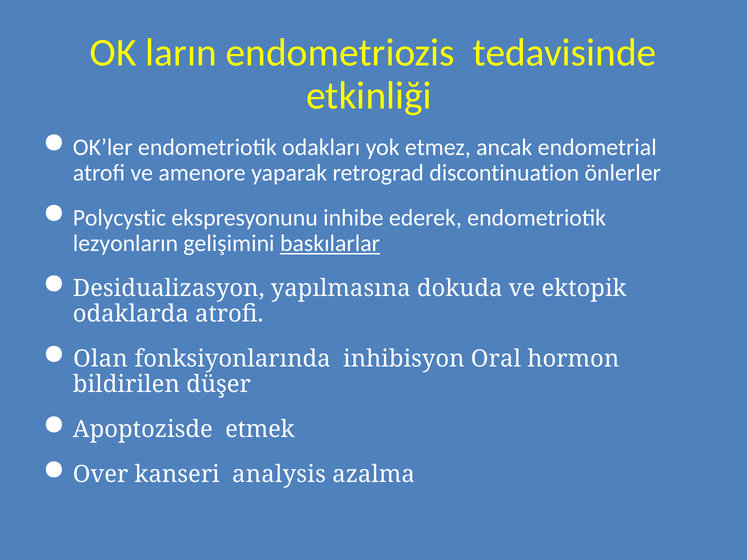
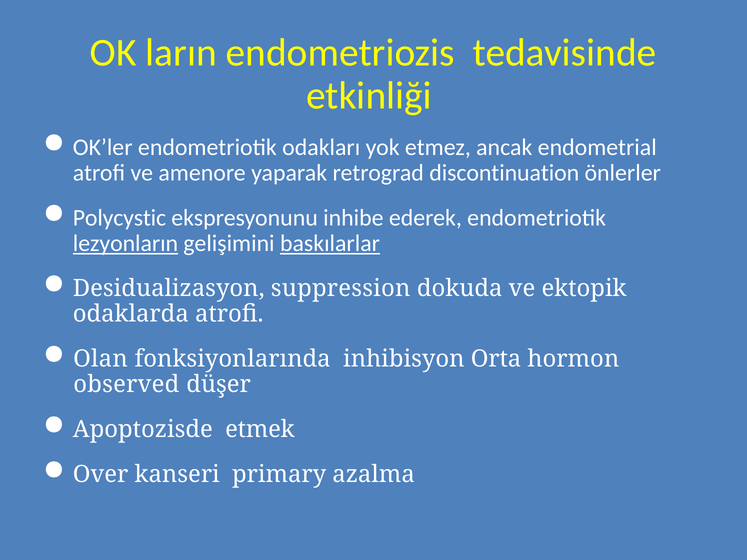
lezyonların underline: none -> present
yapılmasına: yapılmasına -> suppression
Oral: Oral -> Orta
bildirilen: bildirilen -> observed
analysis: analysis -> primary
